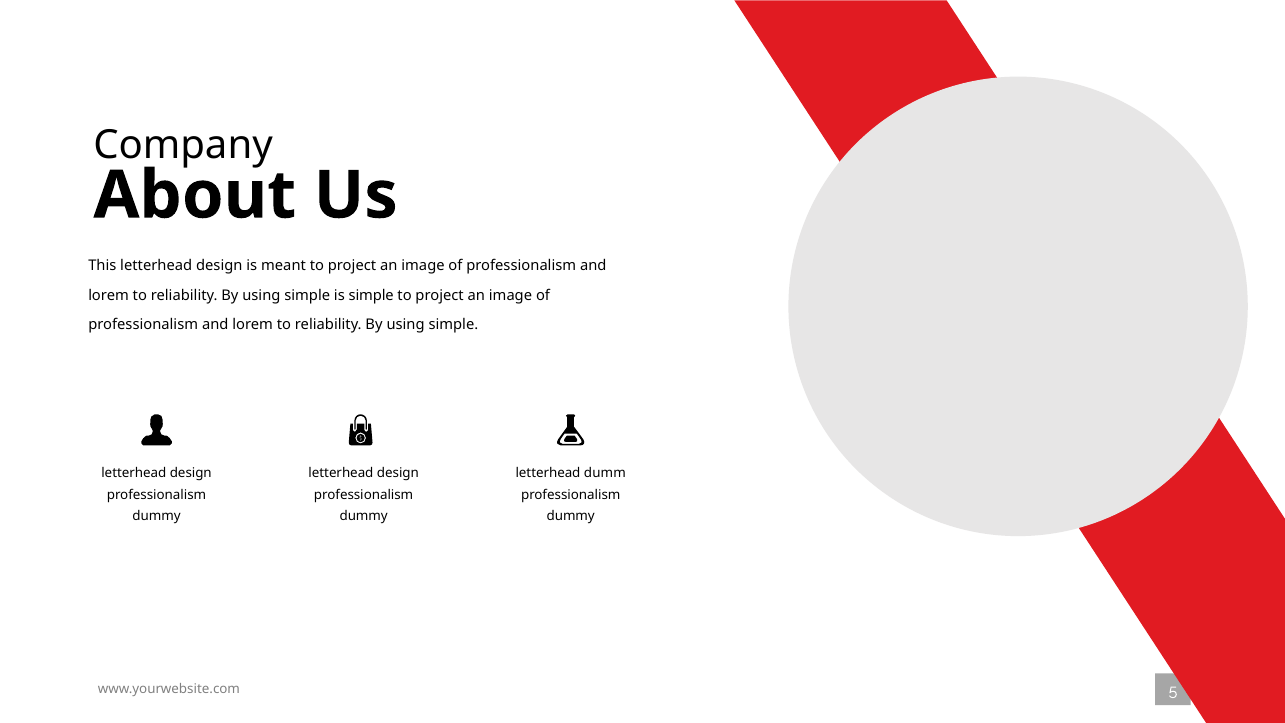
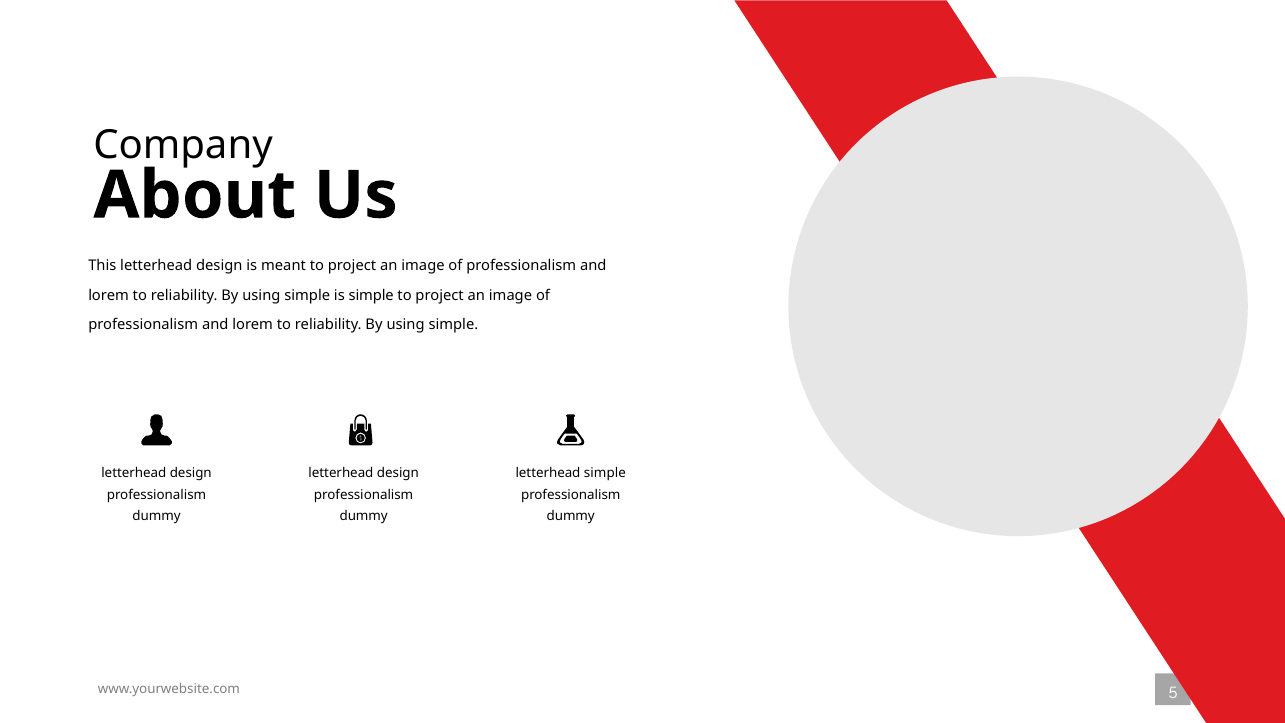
letterhead dumm: dumm -> simple
